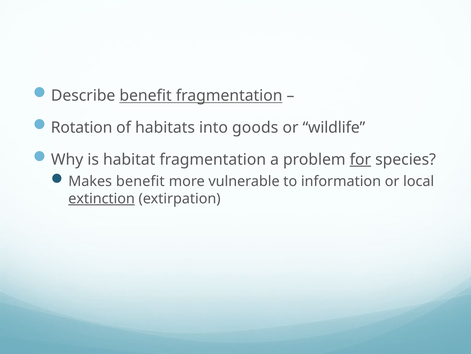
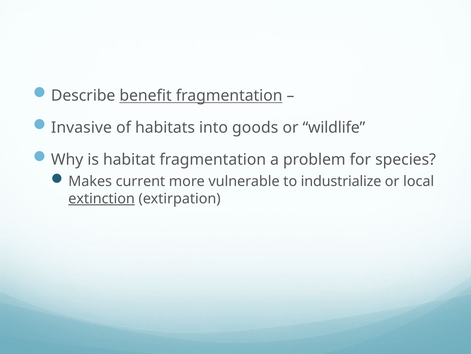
Rotation: Rotation -> Invasive
for underline: present -> none
Makes benefit: benefit -> current
information: information -> industrialize
